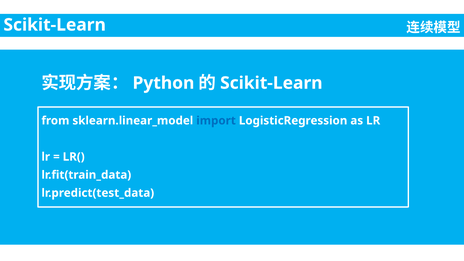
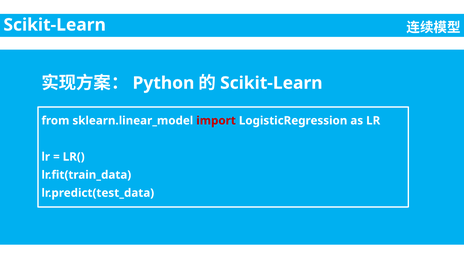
import colour: blue -> red
